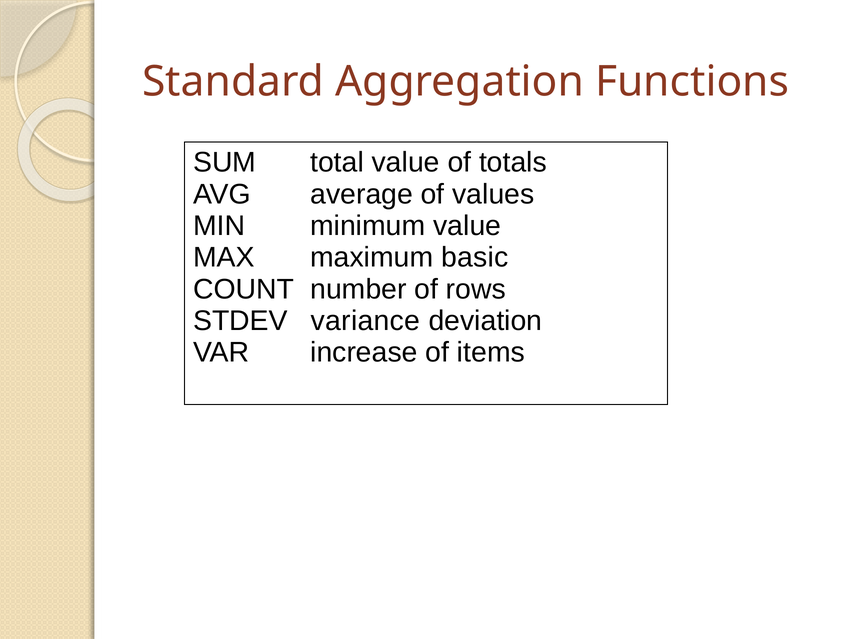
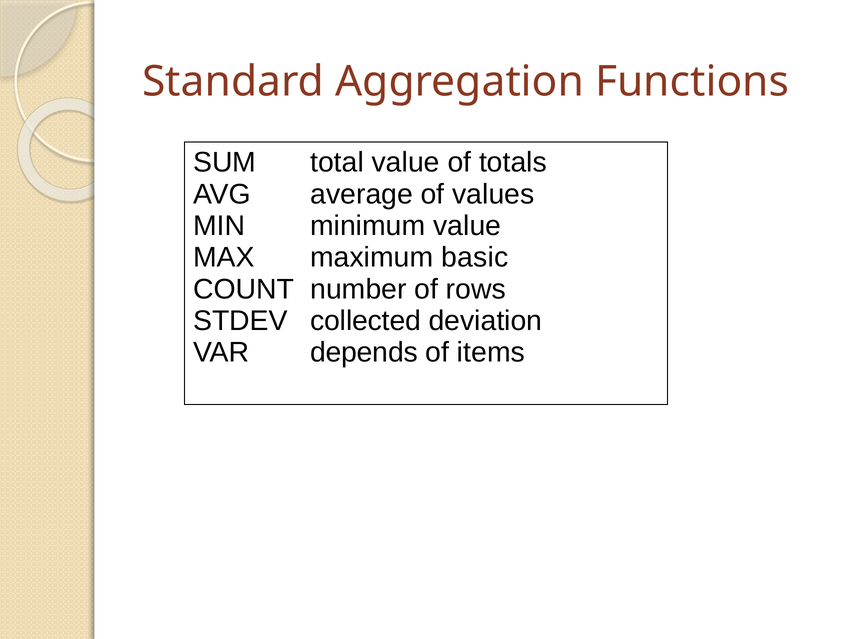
variance: variance -> collected
increase: increase -> depends
